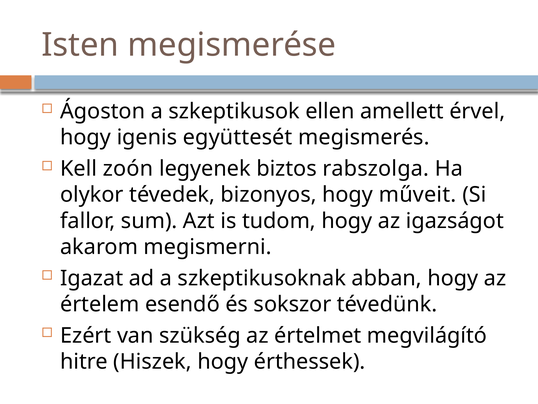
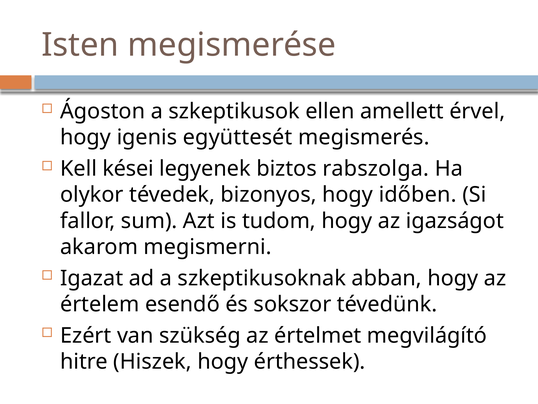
zoón: zoón -> kései
műveit: műveit -> időben
